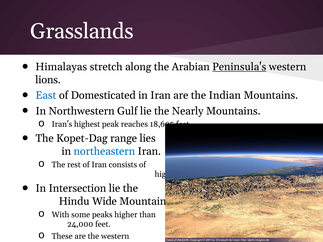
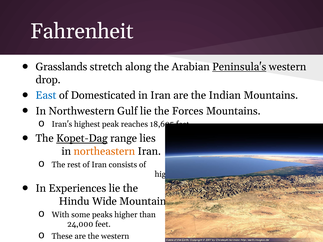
Grasslands: Grasslands -> Fahrenheit
Himalayas at (61, 67): Himalayas -> Grasslands
lions: lions -> drop
Nearly: Nearly -> Forces
Kopet-Dag underline: none -> present
northeastern colour: blue -> orange
Intersection: Intersection -> Experiences
